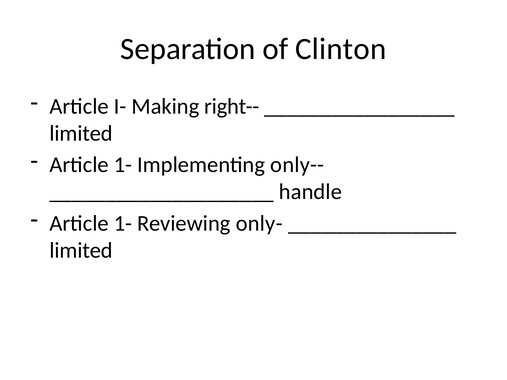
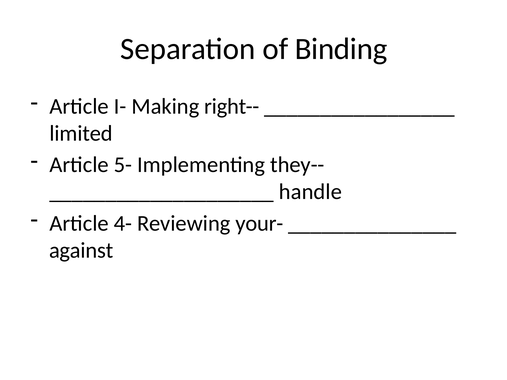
Clinton: Clinton -> Binding
1- at (123, 165): 1- -> 5-
only--: only-- -> they--
1- at (123, 224): 1- -> 4-
only-: only- -> your-
limited at (81, 251): limited -> against
